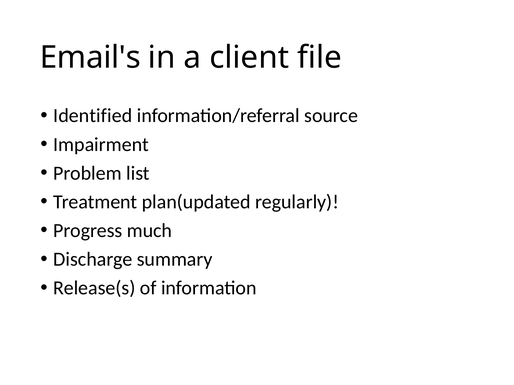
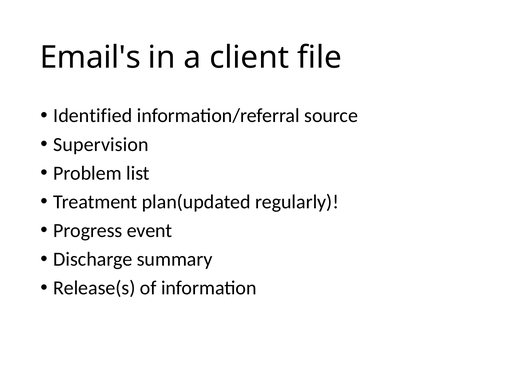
Impairment: Impairment -> Supervision
much: much -> event
